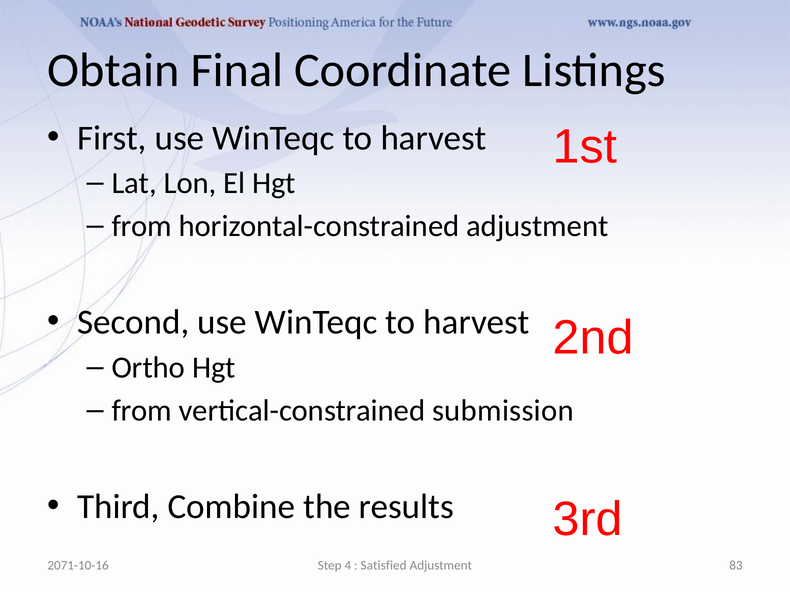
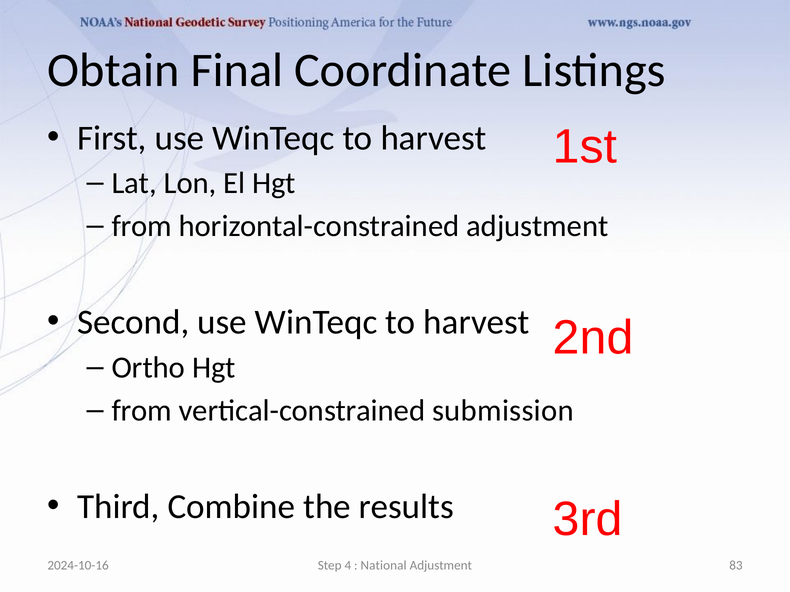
2071-10-16: 2071-10-16 -> 2024-10-16
Satisfied: Satisfied -> National
